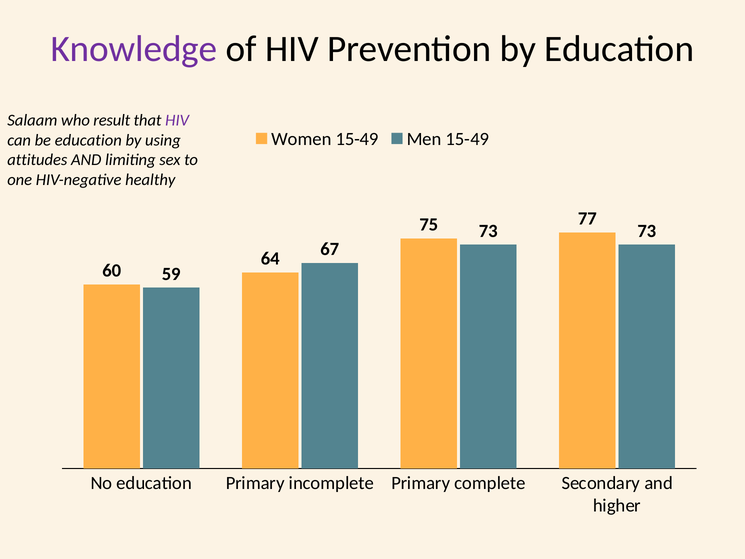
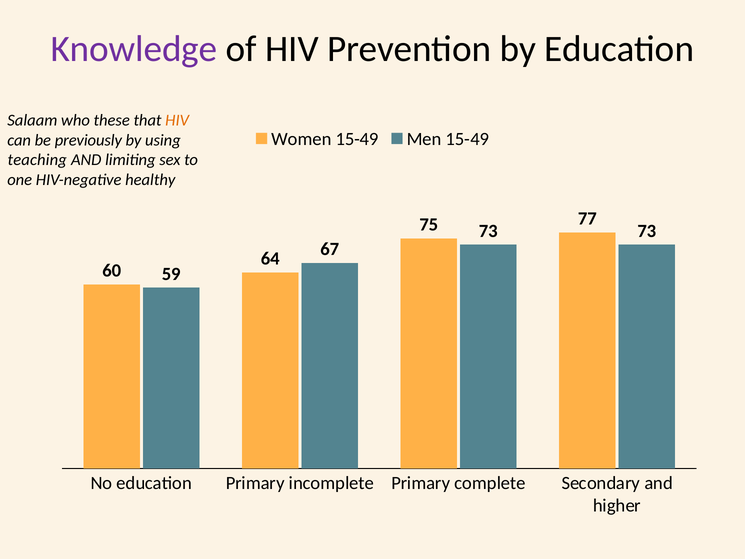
result: result -> these
HIV at (177, 120) colour: purple -> orange
be education: education -> previously
attitudes: attitudes -> teaching
